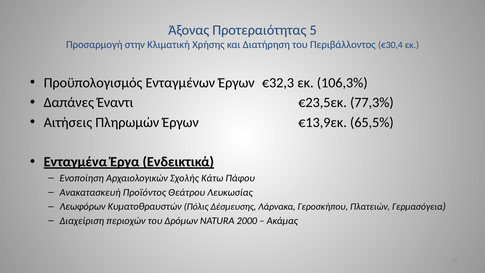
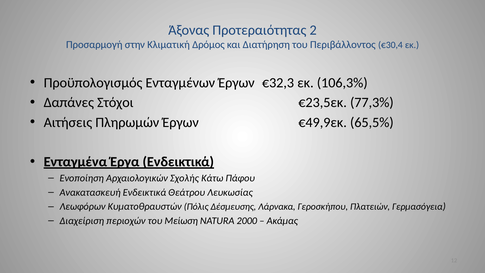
5: 5 -> 2
Χρήσης: Χρήσης -> Δρόμος
Έναντι: Έναντι -> Στόχοι
€13,9εκ: €13,9εκ -> €49,9εκ
Ανακατασκευή Προϊόντος: Προϊόντος -> Ενδεικτικά
Δρόμων: Δρόμων -> Μείωση
